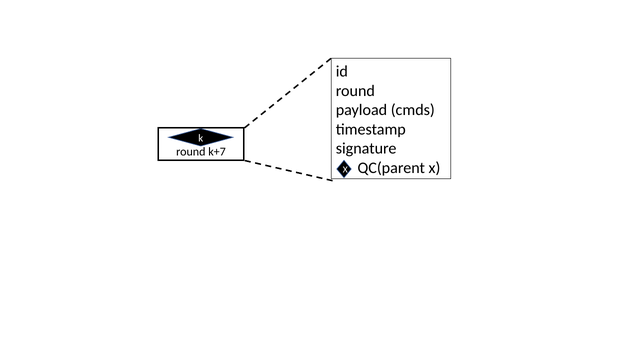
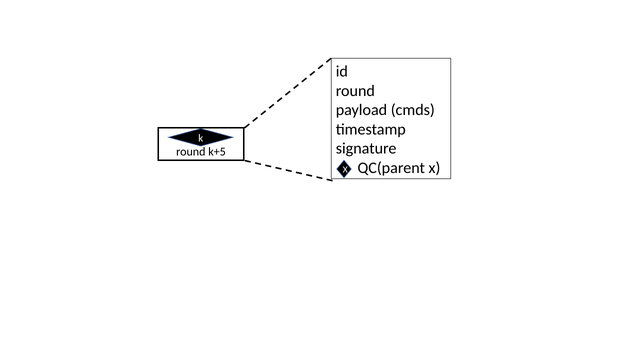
k+7: k+7 -> k+5
